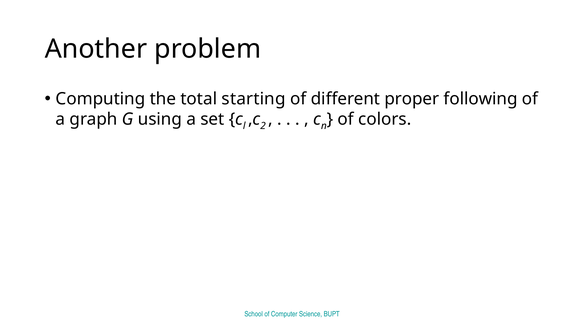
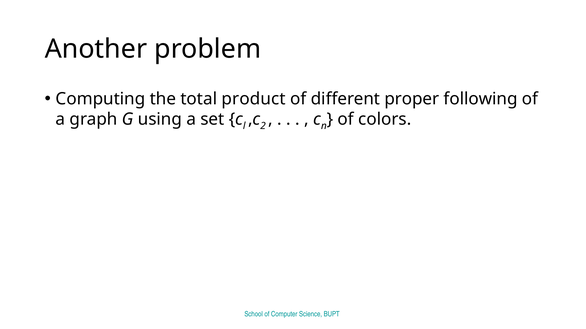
starting: starting -> product
